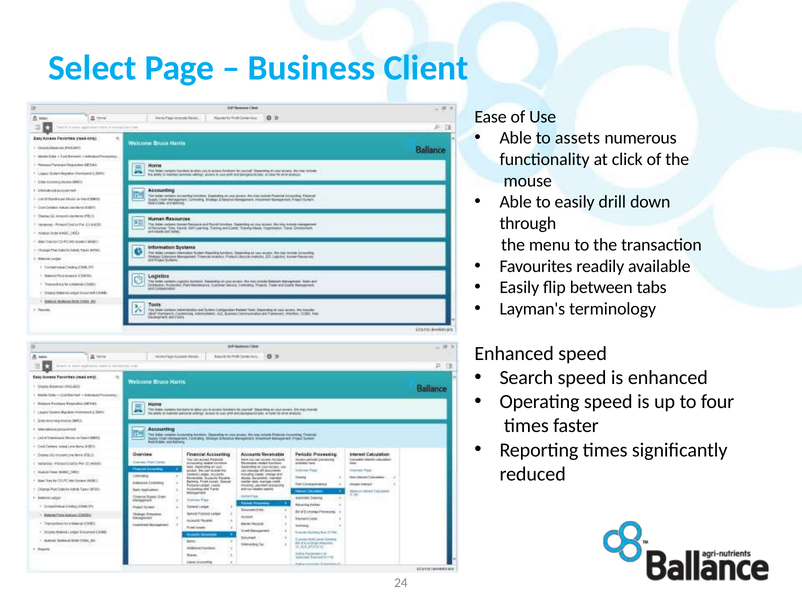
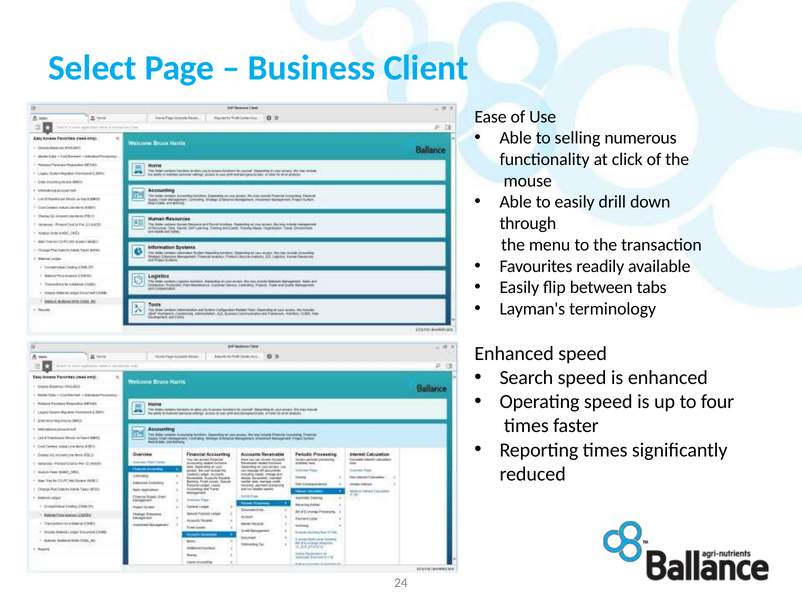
assets: assets -> selling
